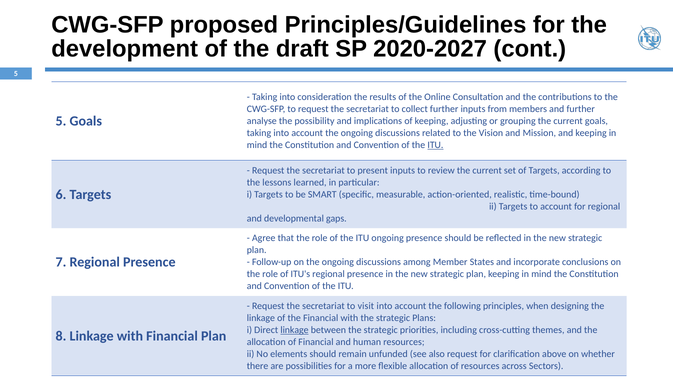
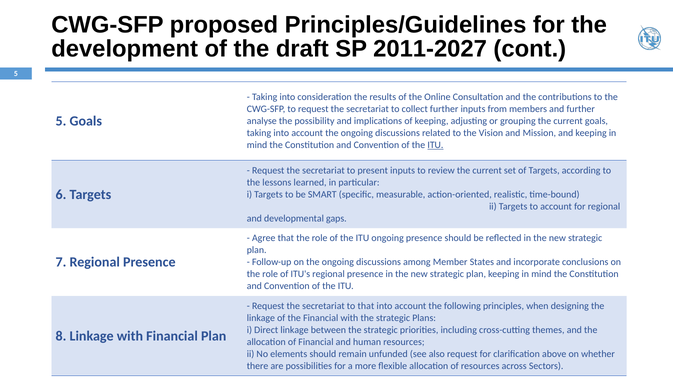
2020-2027: 2020-2027 -> 2011-2027
to visit: visit -> that
linkage at (294, 330) underline: present -> none
